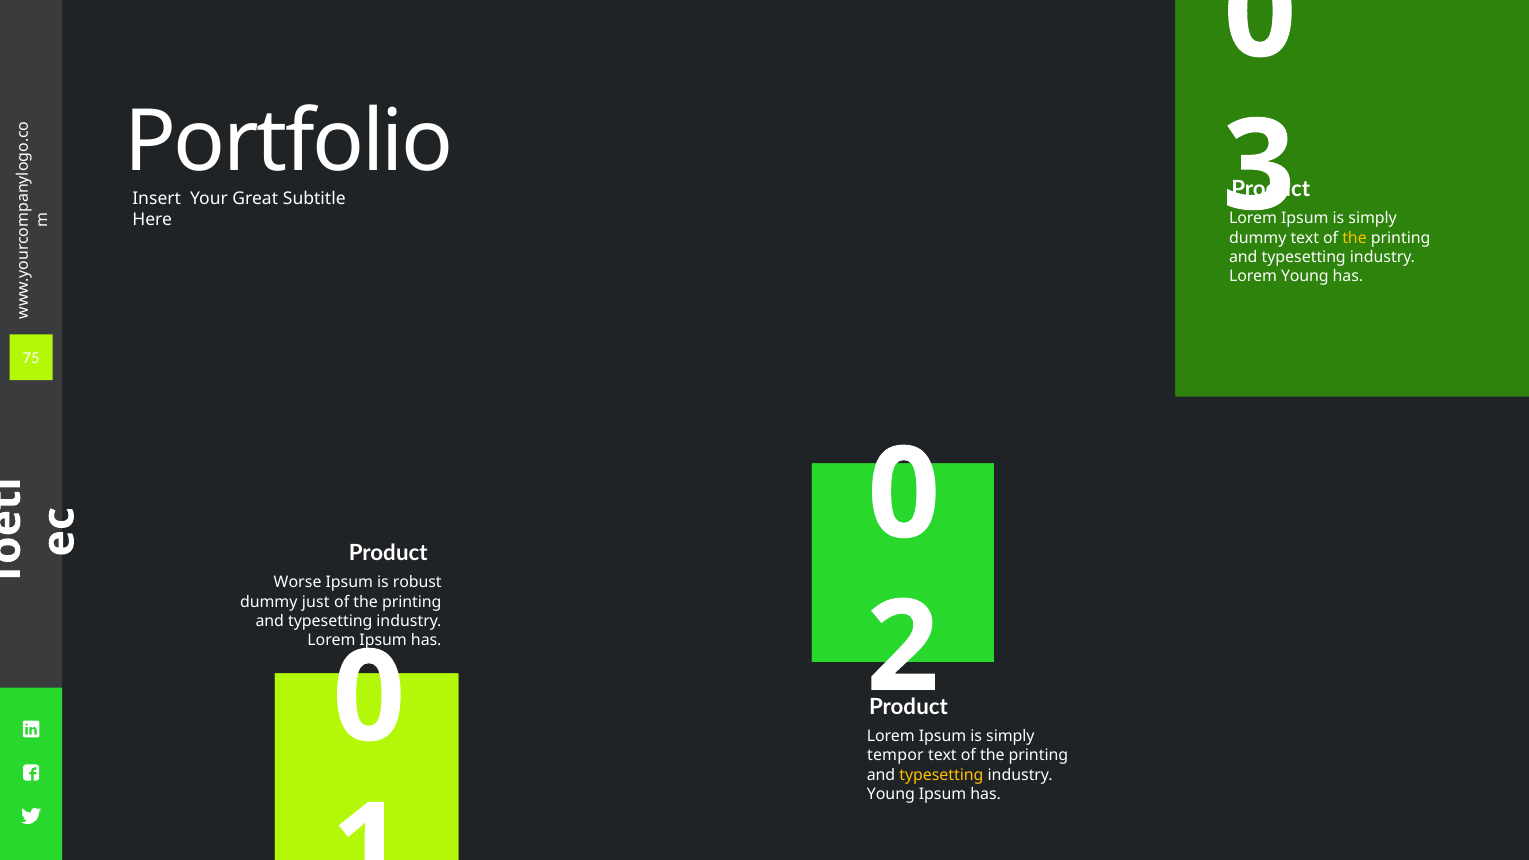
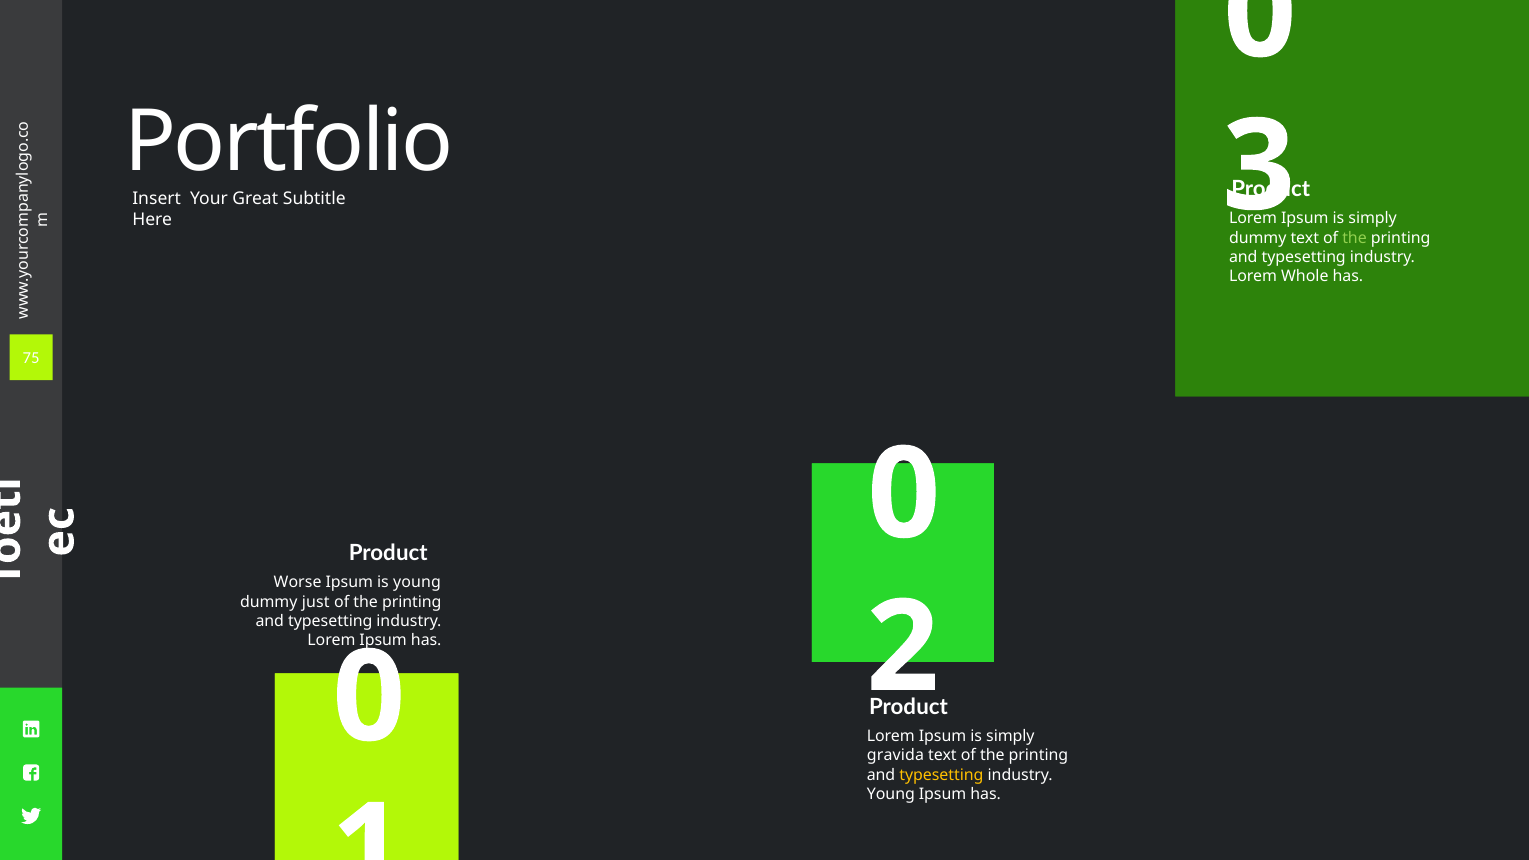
the at (1355, 238) colour: yellow -> light green
Lorem Young: Young -> Whole
is robust: robust -> young
tempor: tempor -> gravida
